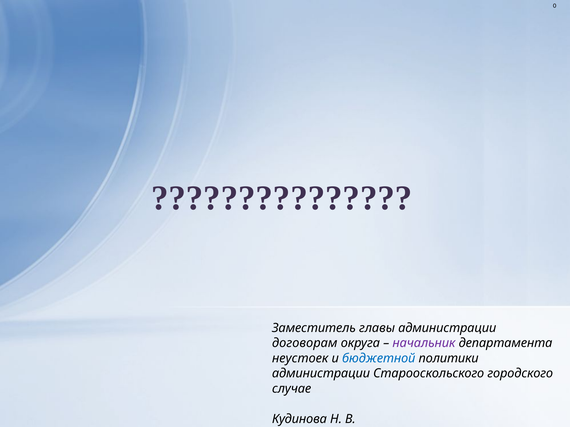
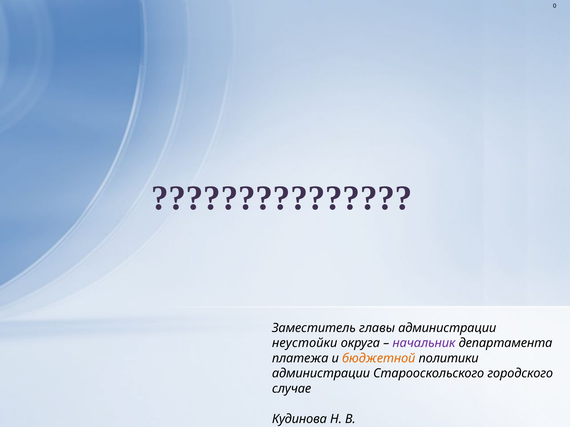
договорам: договорам -> неустойки
неустоек: неустоек -> платежа
бюджетной colour: blue -> orange
